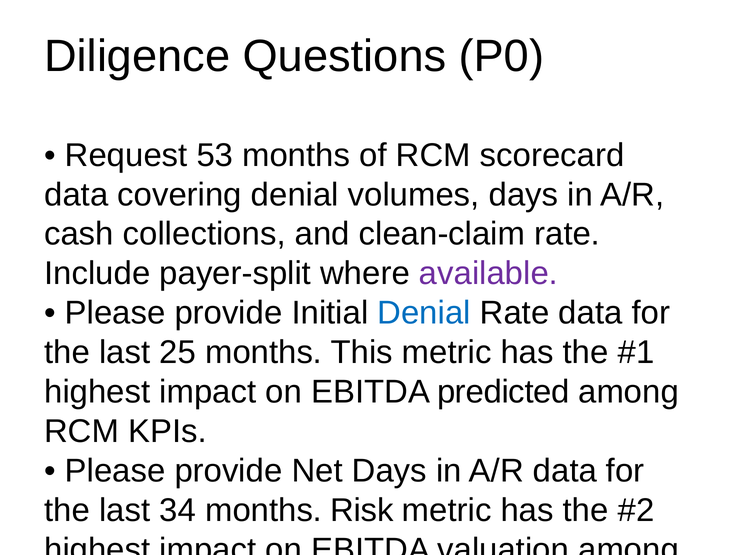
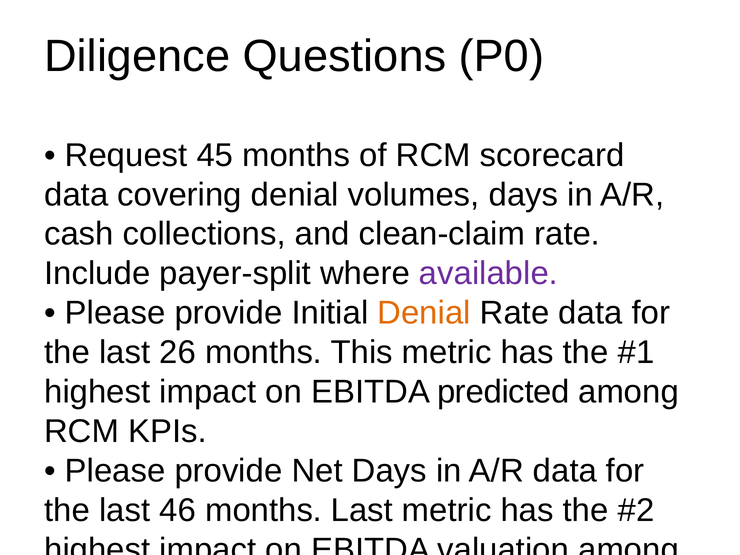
53: 53 -> 45
Denial at (424, 313) colour: blue -> orange
25: 25 -> 26
34: 34 -> 46
months Risk: Risk -> Last
